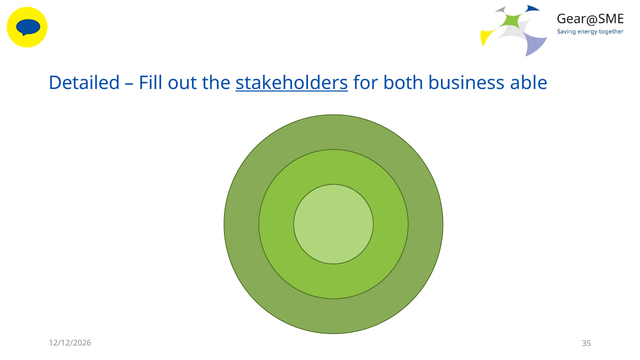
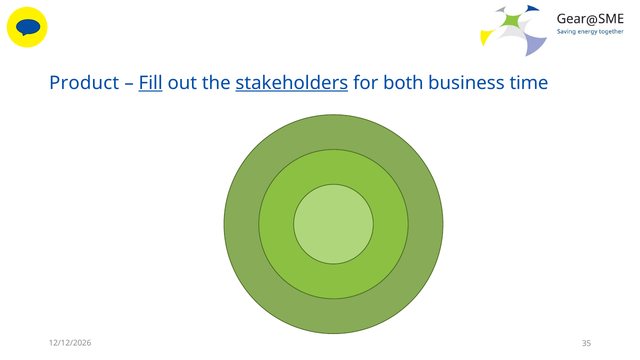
Detailed: Detailed -> Product
Fill underline: none -> present
able: able -> time
